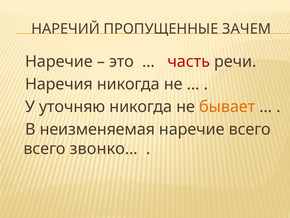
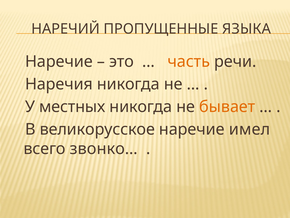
ЗАЧЕМ: ЗАЧЕМ -> ЯЗЫКА
часть colour: red -> orange
уточняю: уточняю -> местных
неизменяемая: неизменяемая -> великорусское
наречие всего: всего -> имел
